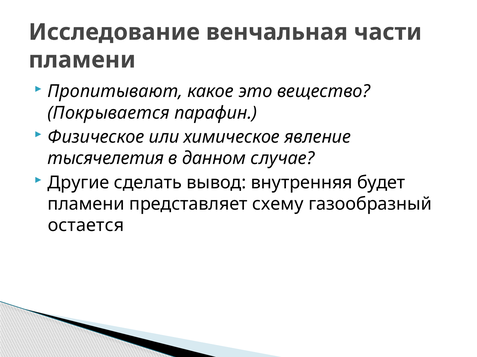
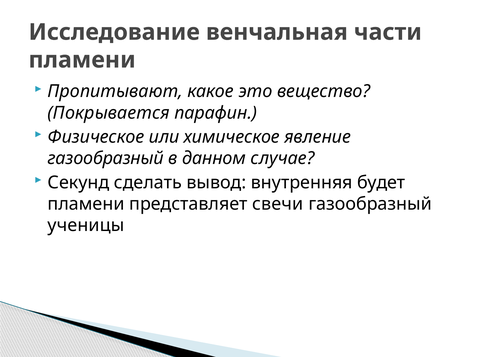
тысячелетия at (106, 159): тысячелетия -> газообразный
Другие: Другие -> Секунд
схему: схему -> свечи
остается: остается -> ученицы
